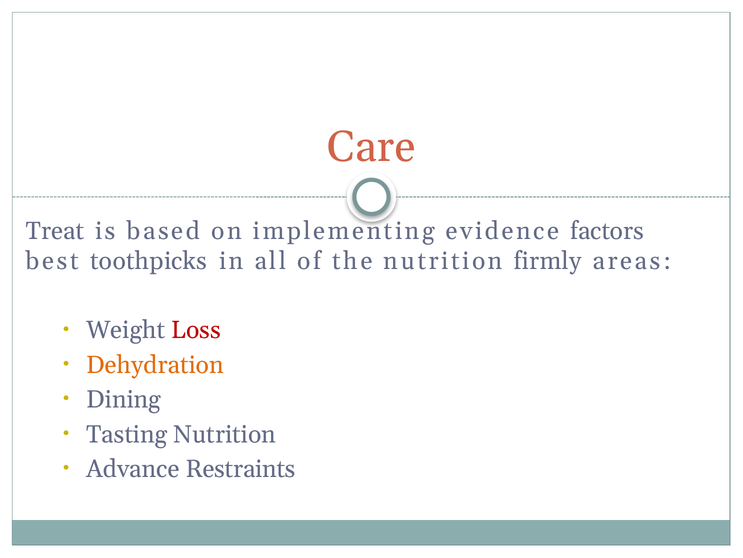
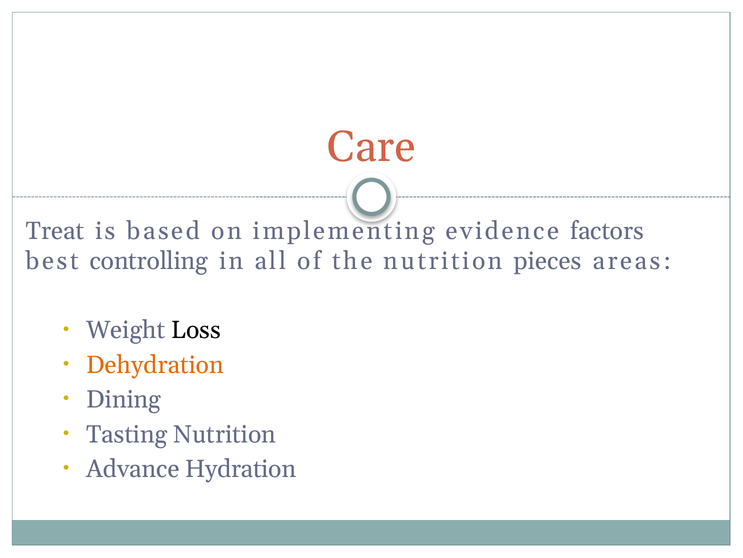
toothpicks: toothpicks -> controlling
firmly: firmly -> pieces
Loss colour: red -> black
Restraints: Restraints -> Hydration
